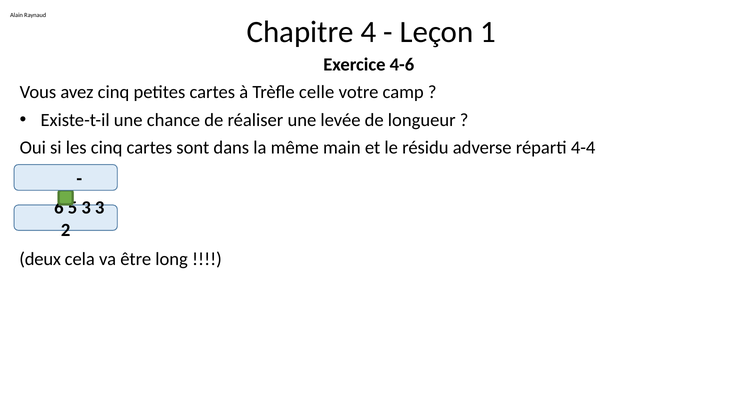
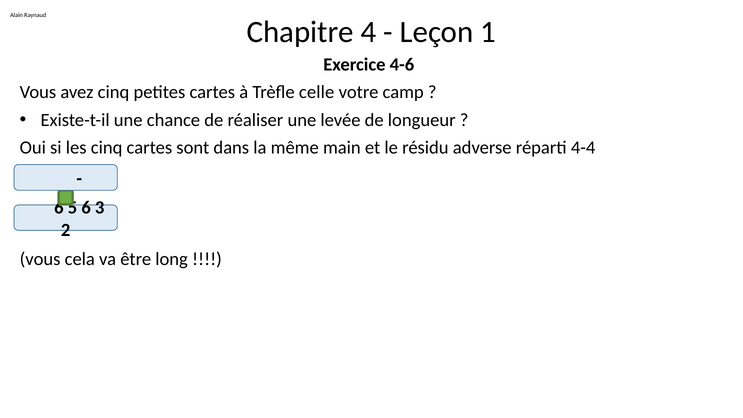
3 at (86, 208): 3 -> 6
deux at (40, 259): deux -> vous
